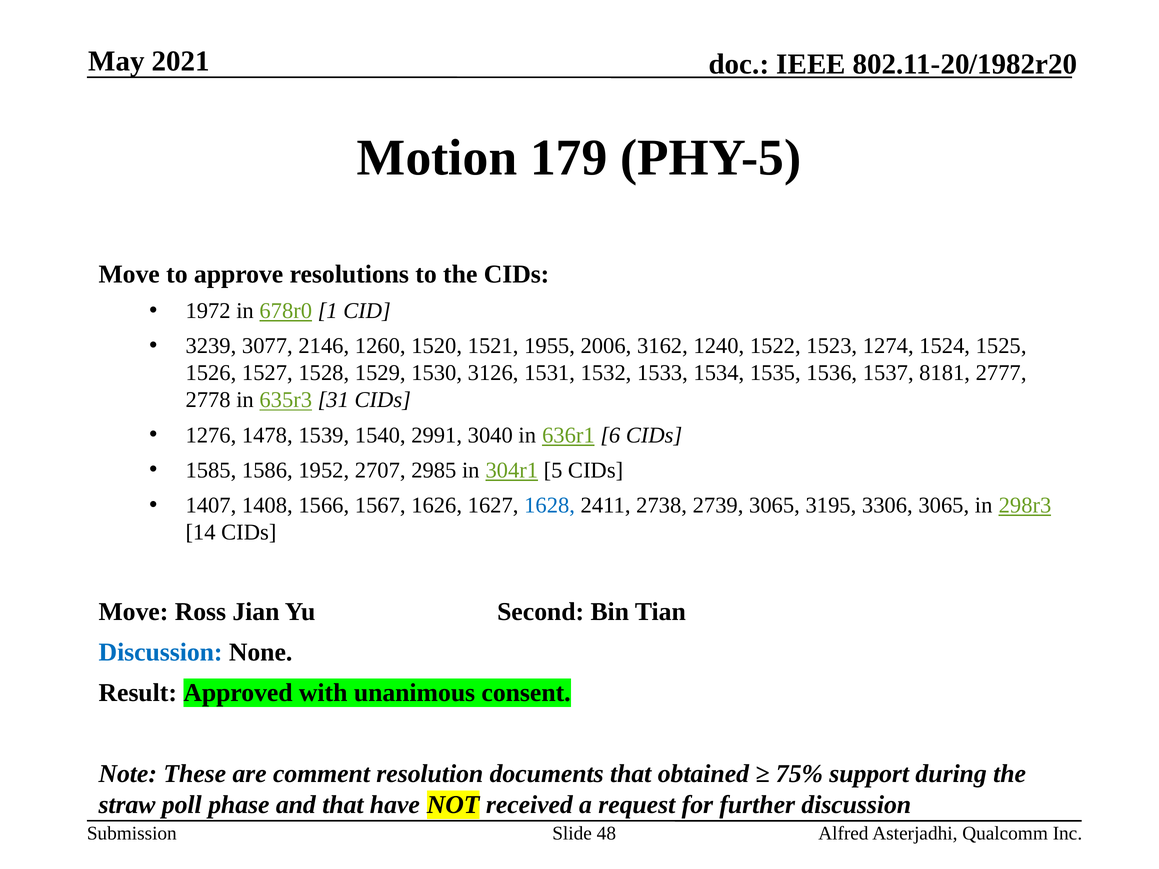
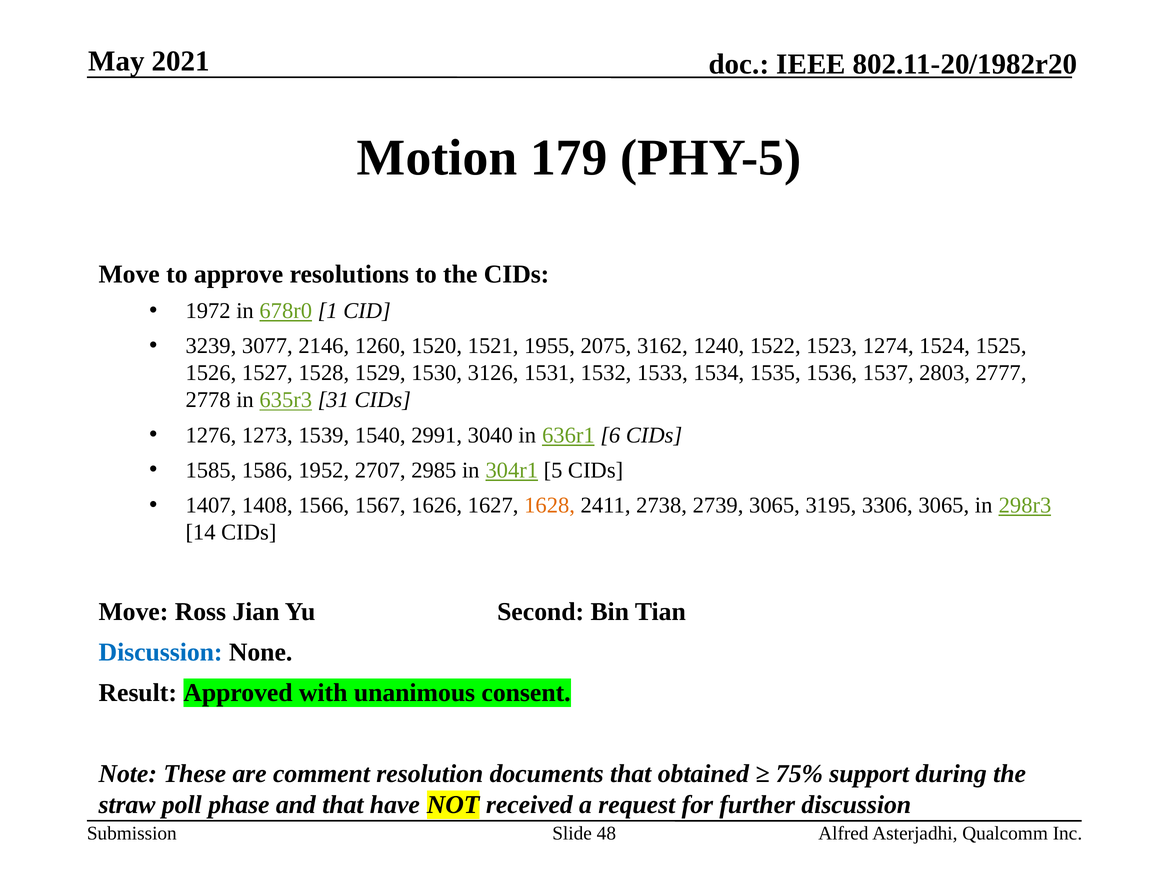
2006: 2006 -> 2075
8181: 8181 -> 2803
1478: 1478 -> 1273
1628 colour: blue -> orange
